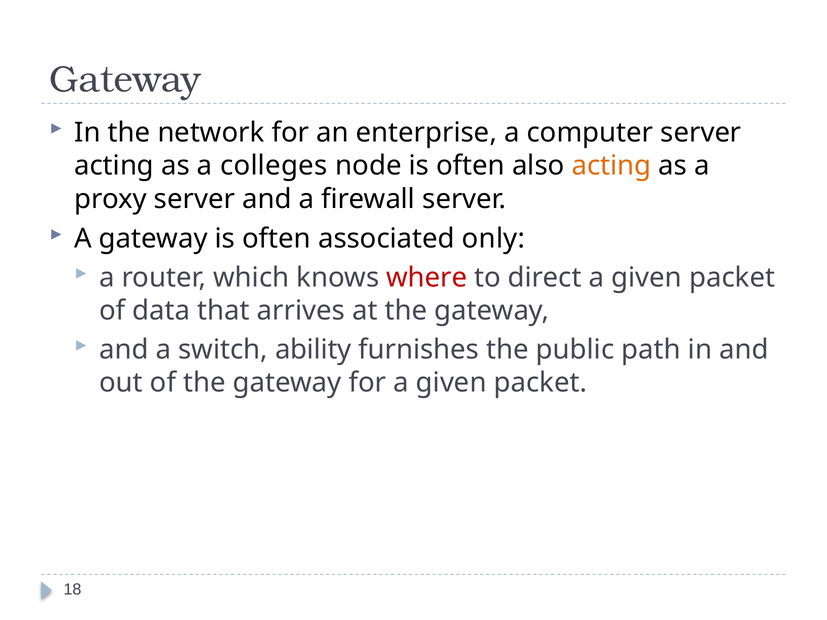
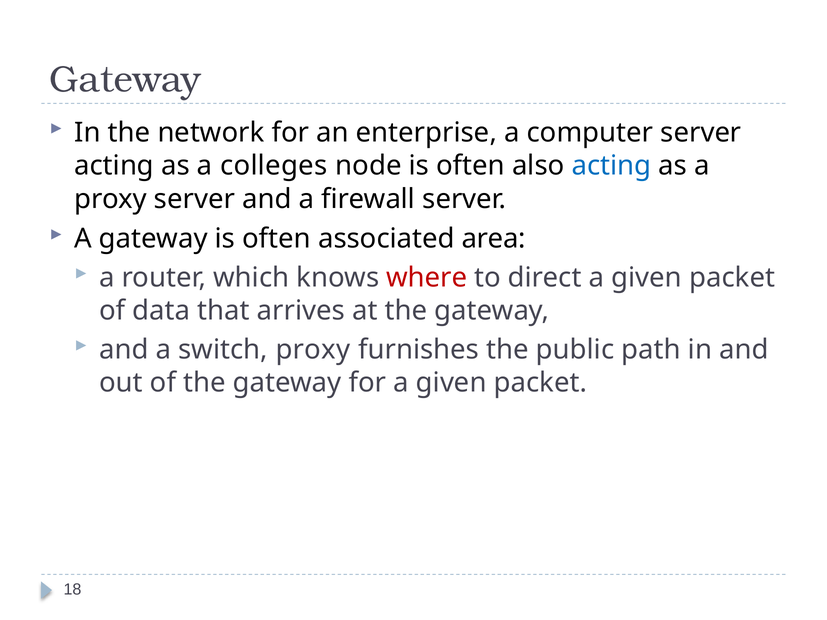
acting at (612, 166) colour: orange -> blue
only: only -> area
switch ability: ability -> proxy
